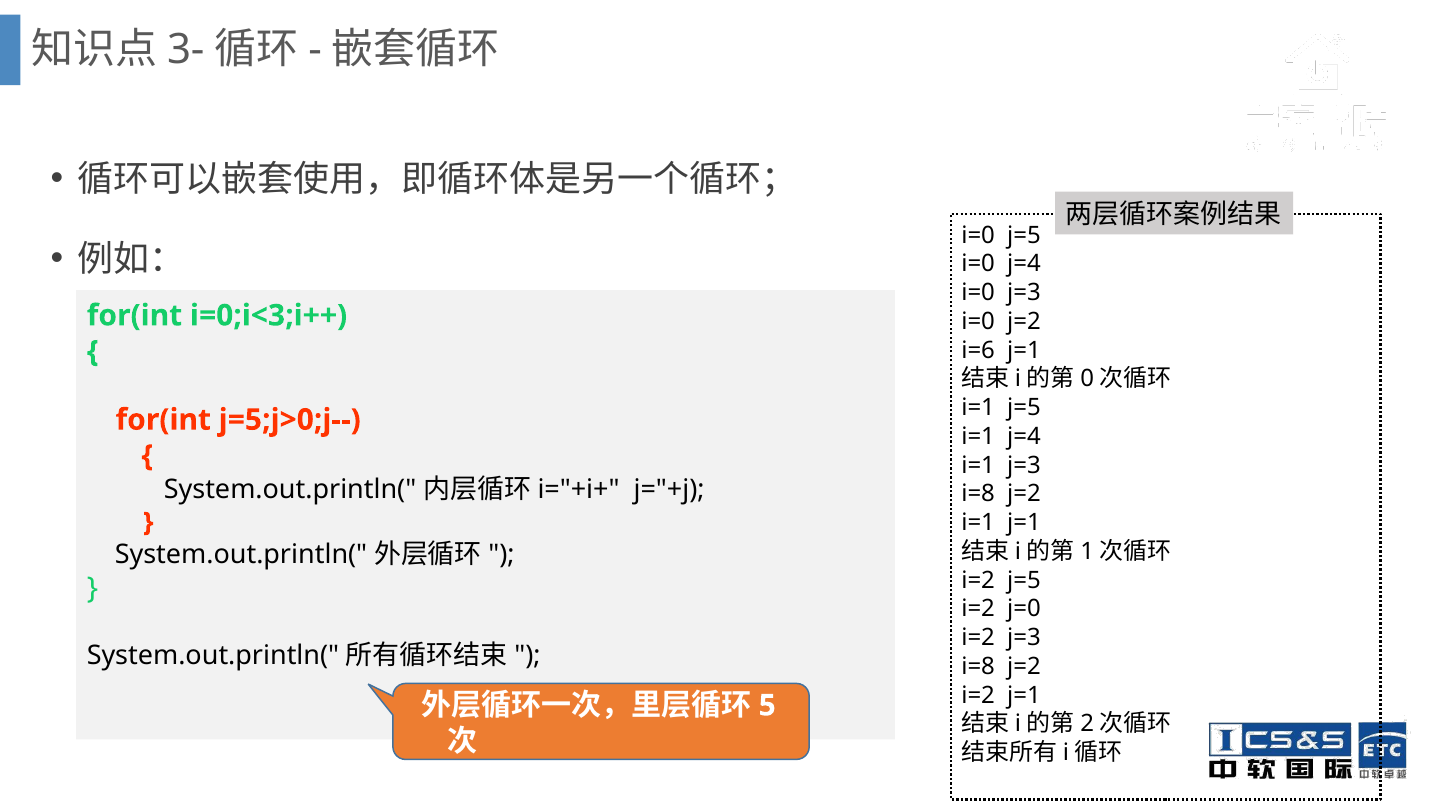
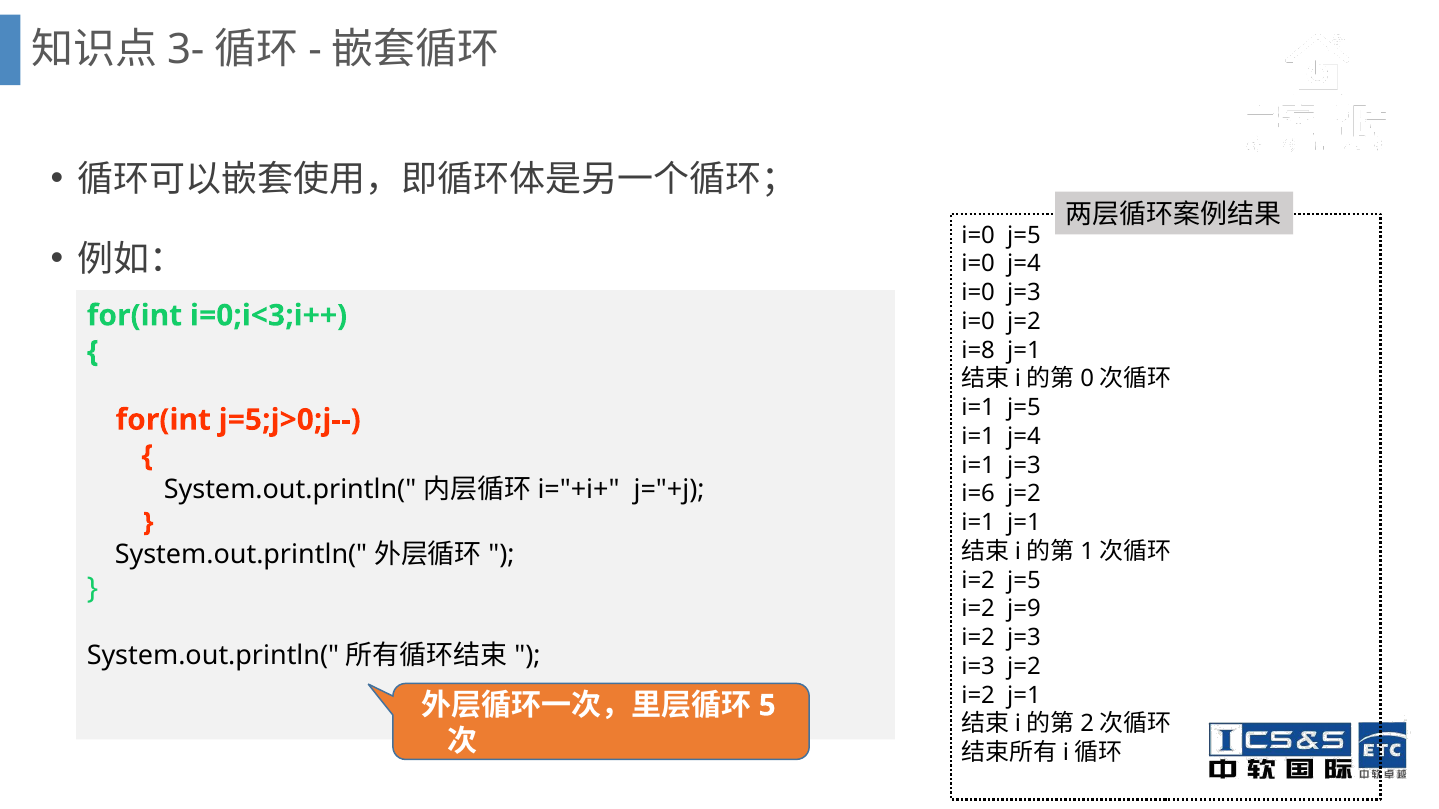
i=6: i=6 -> i=8
i=8 at (978, 494): i=8 -> i=6
j=0: j=0 -> j=9
i=8 at (978, 667): i=8 -> i=3
